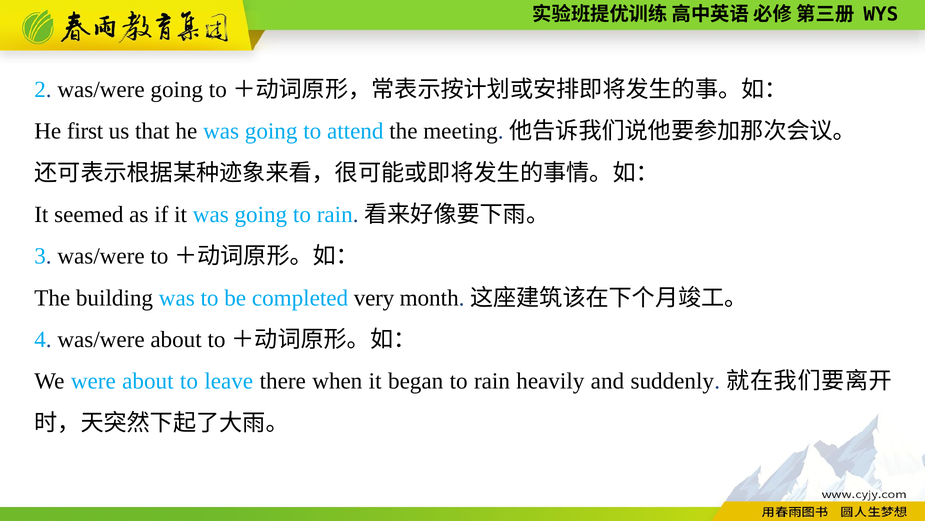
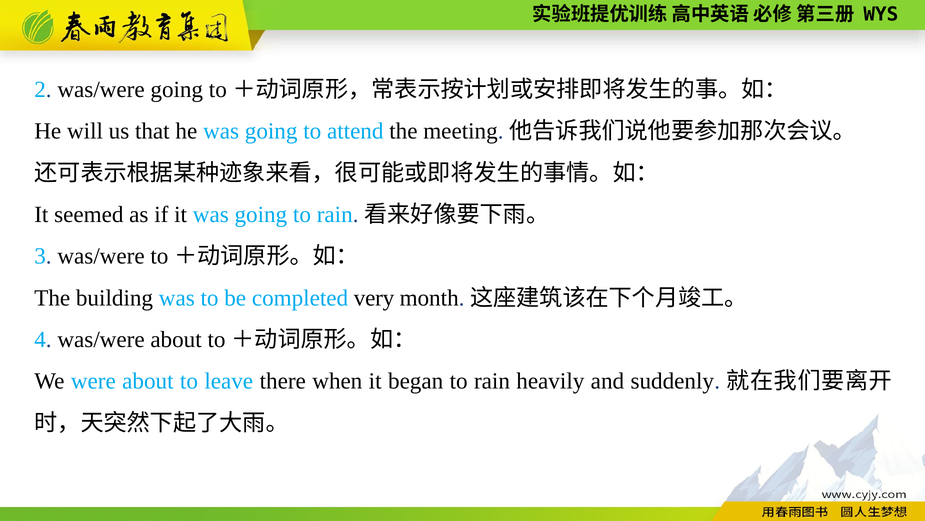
first: first -> will
